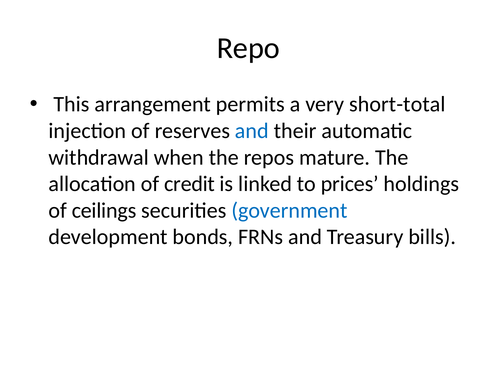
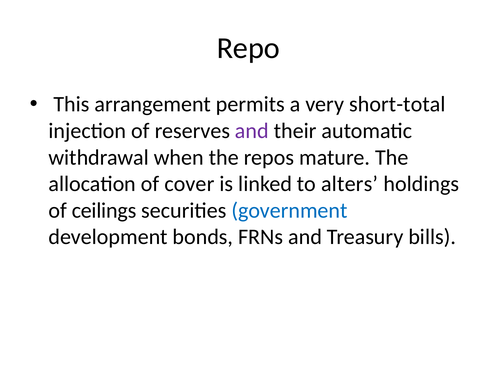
and at (252, 131) colour: blue -> purple
credit: credit -> cover
prices: prices -> alters
